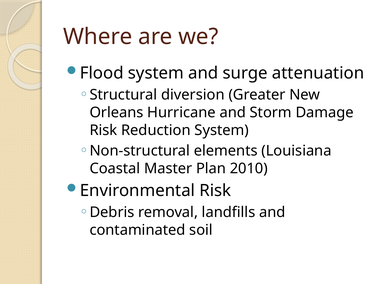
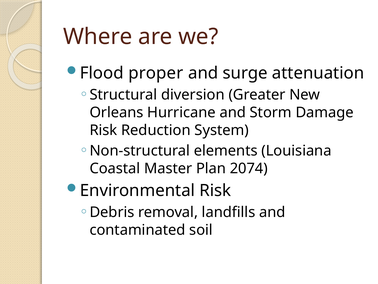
Flood system: system -> proper
2010: 2010 -> 2074
